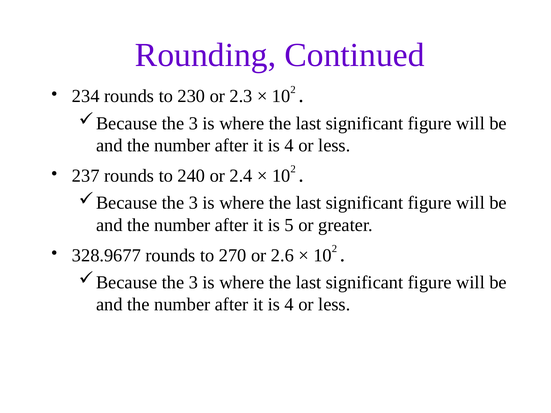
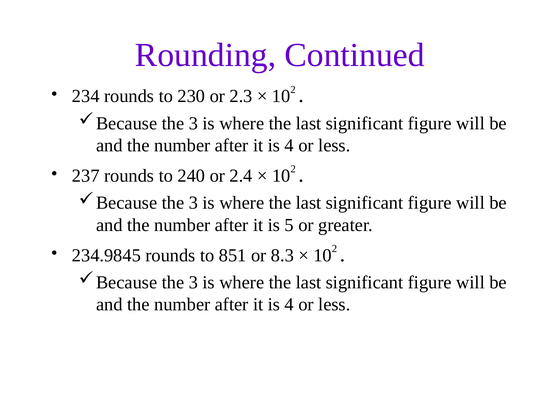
328.9677: 328.9677 -> 234.9845
270: 270 -> 851
2.6: 2.6 -> 8.3
